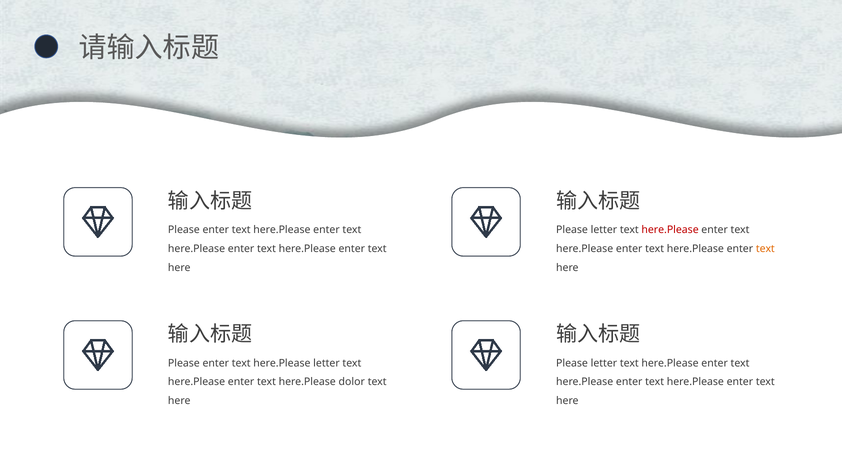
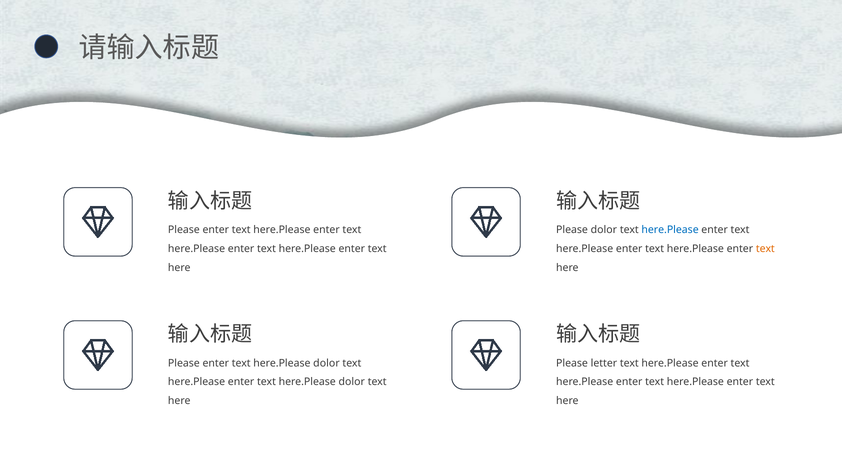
letter at (604, 230): letter -> dolor
here.Please at (670, 230) colour: red -> blue
letter at (327, 363): letter -> dolor
